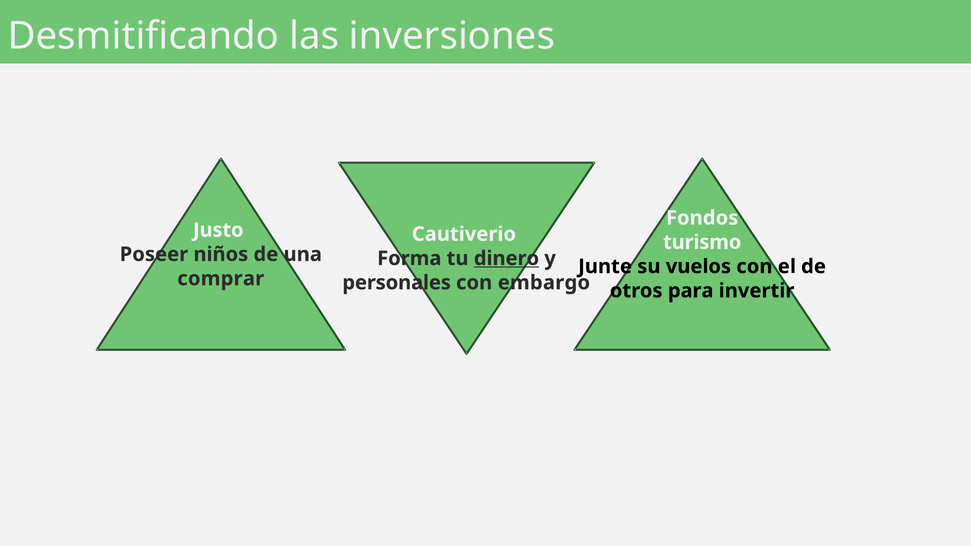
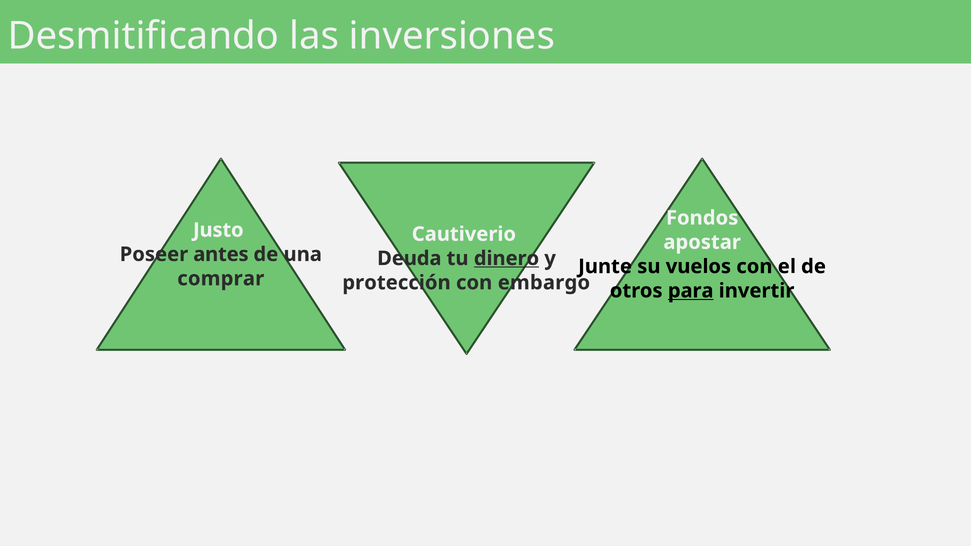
turismo: turismo -> apostar
niños: niños -> antes
Forma: Forma -> Deuda
personales: personales -> protección
para underline: none -> present
